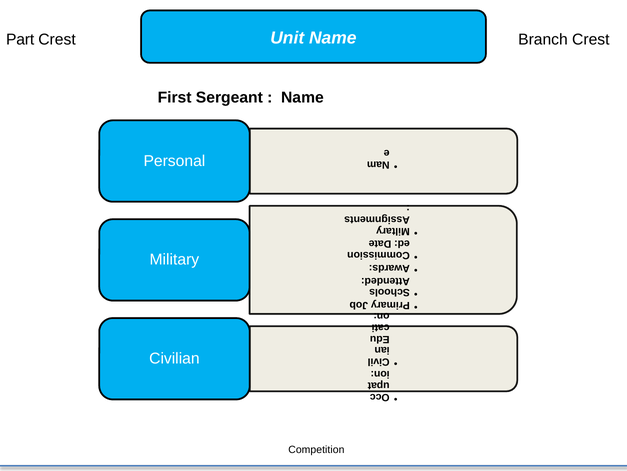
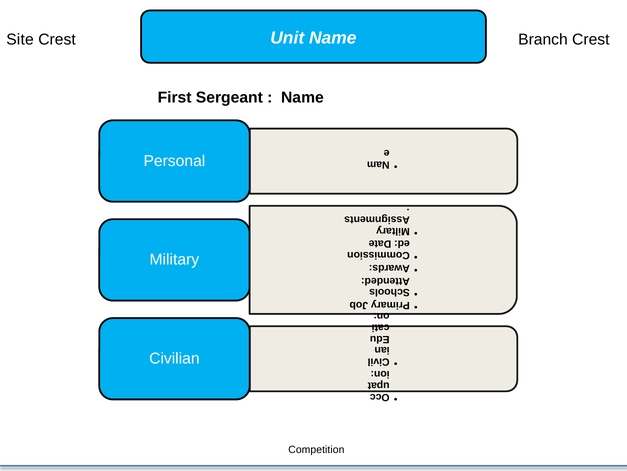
Part: Part -> Site
